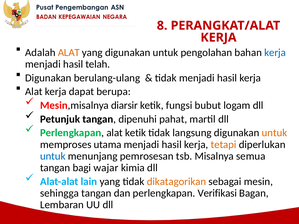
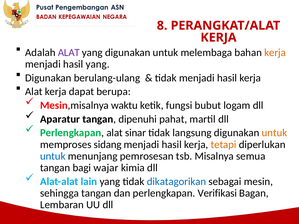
ALAT at (69, 53) colour: orange -> purple
pengolahan: pengolahan -> melembaga
kerja at (275, 53) colour: blue -> orange
hasil telah: telah -> yang
diarsir: diarsir -> waktu
Petunjuk: Petunjuk -> Aparatur
alat ketik: ketik -> sinar
utama: utama -> sidang
dikatagorikan colour: orange -> blue
